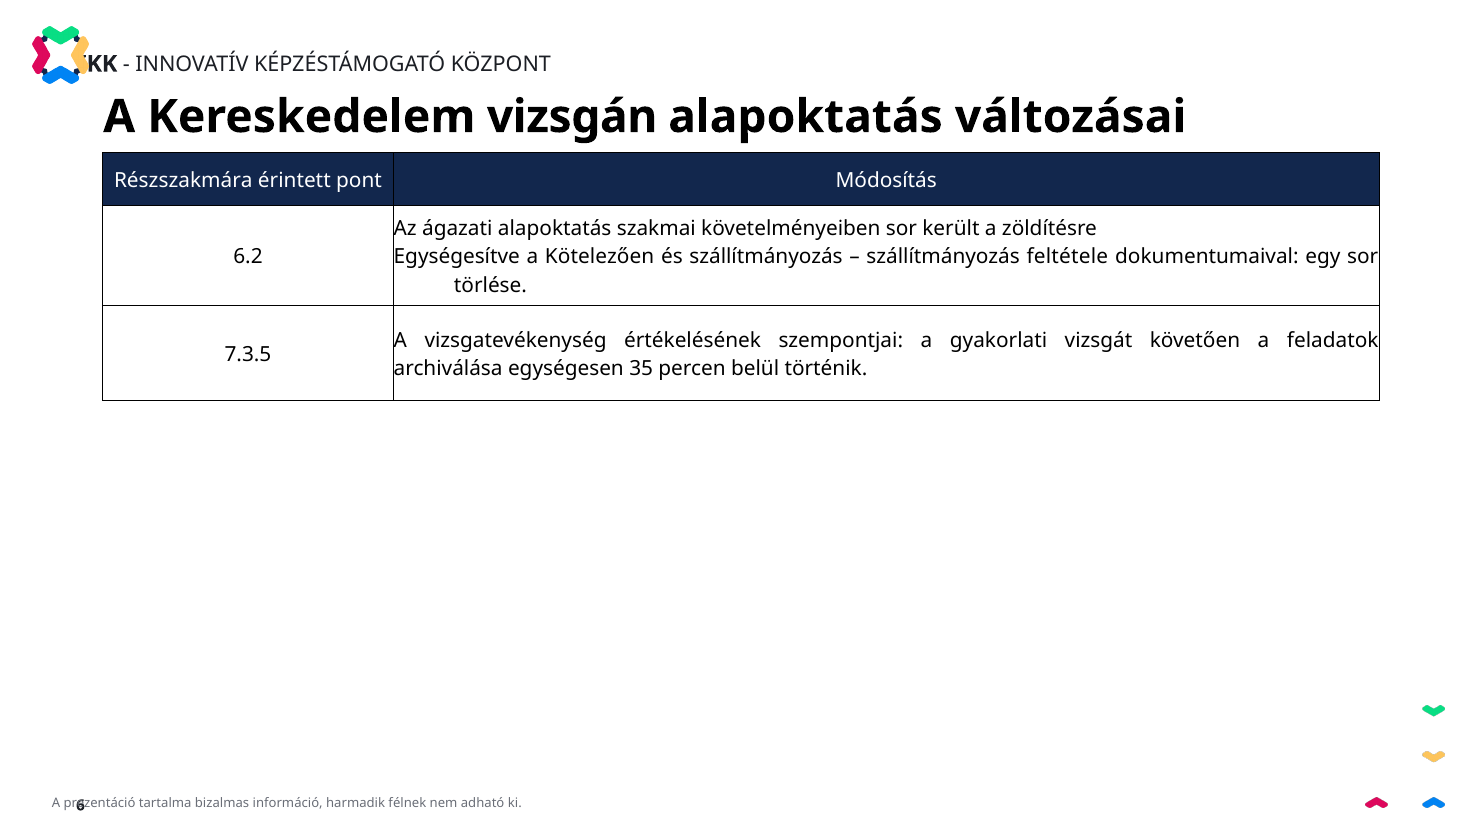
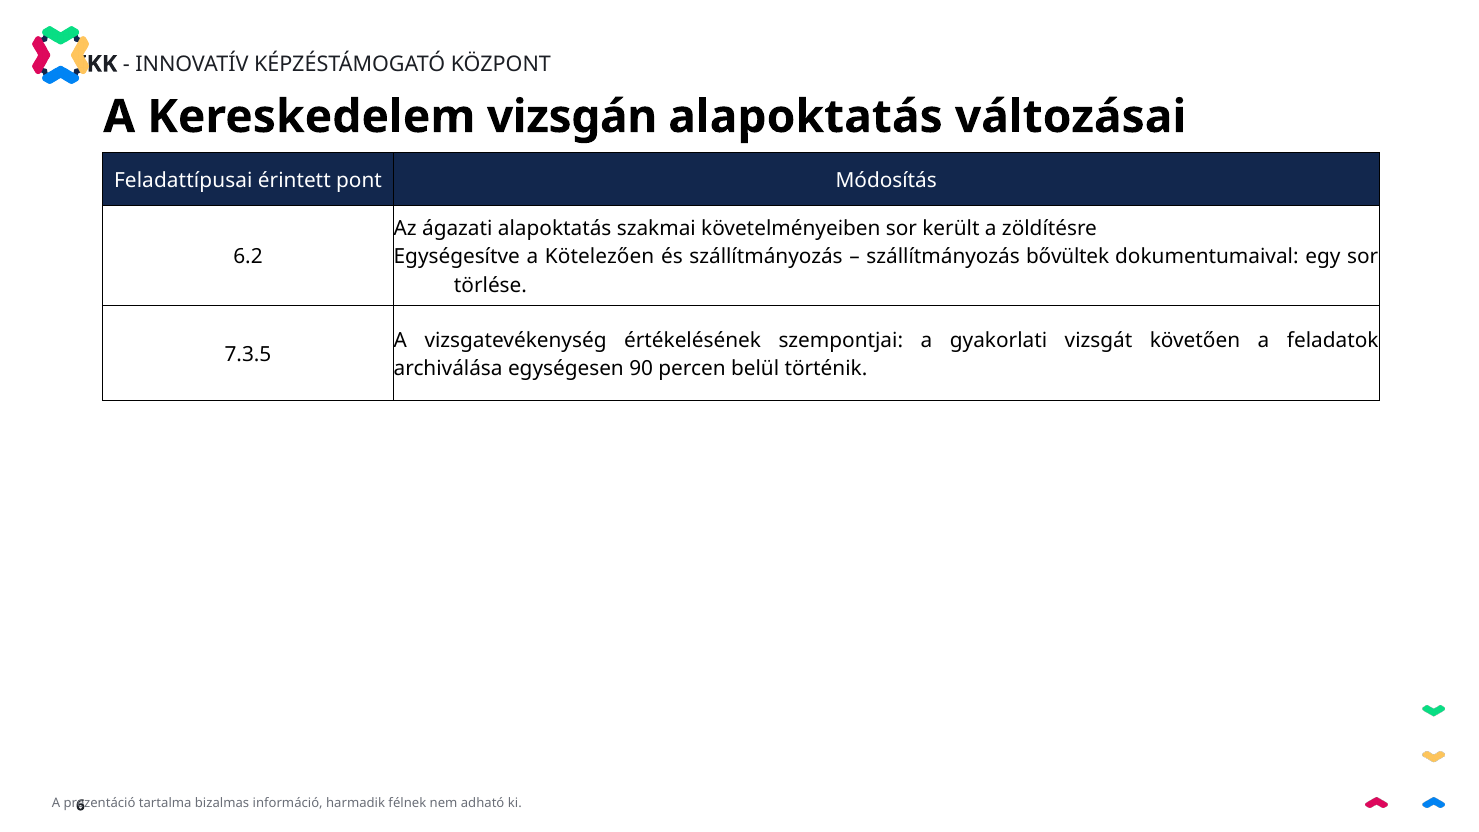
Részszakmára: Részszakmára -> Feladattípusai
feltétele: feltétele -> bővültek
35: 35 -> 90
